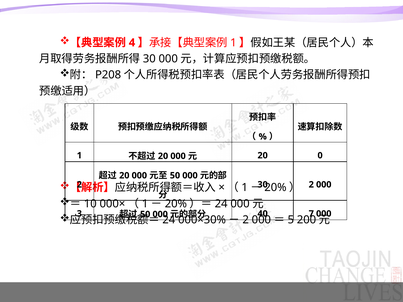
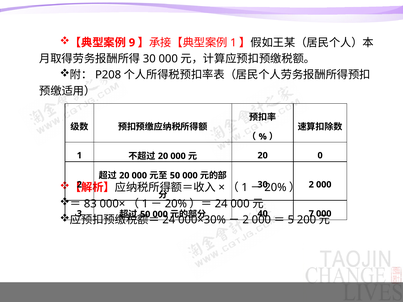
4: 4 -> 9
10: 10 -> 83
